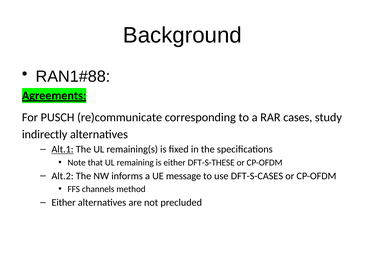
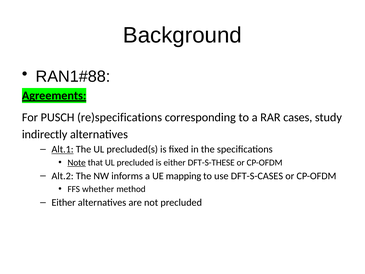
re)communicate: re)communicate -> re)specifications
remaining(s: remaining(s -> precluded(s
Note underline: none -> present
UL remaining: remaining -> precluded
message: message -> mapping
channels: channels -> whether
